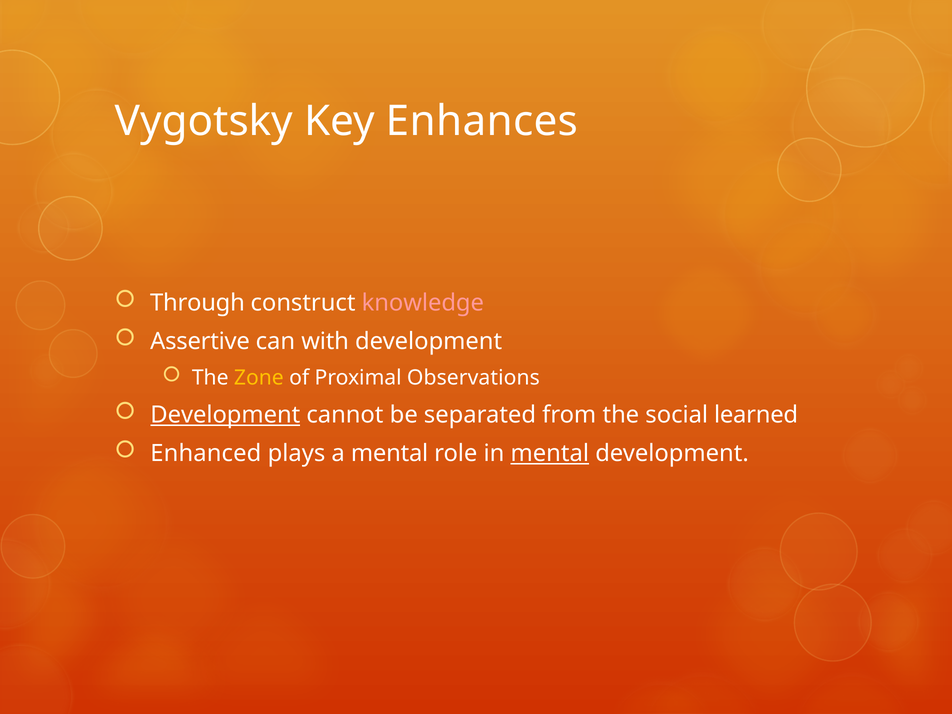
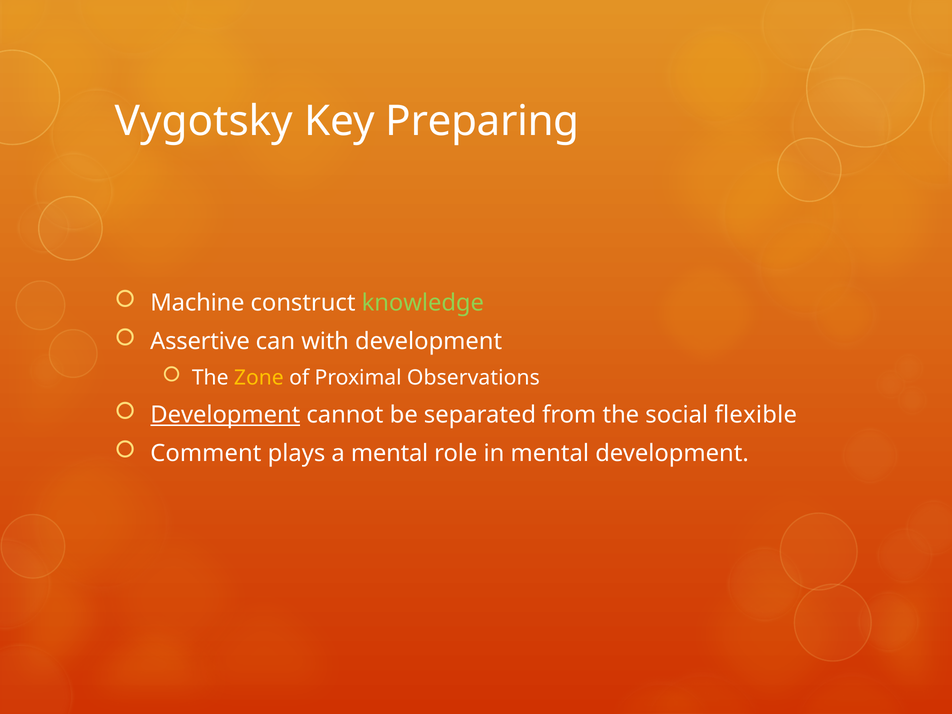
Enhances: Enhances -> Preparing
Through: Through -> Machine
knowledge colour: pink -> light green
learned: learned -> flexible
Enhanced: Enhanced -> Comment
mental at (550, 453) underline: present -> none
